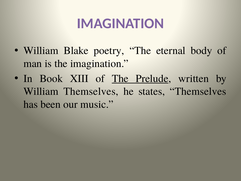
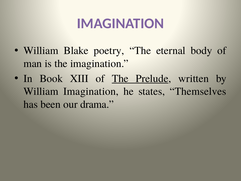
William Themselves: Themselves -> Imagination
music: music -> drama
